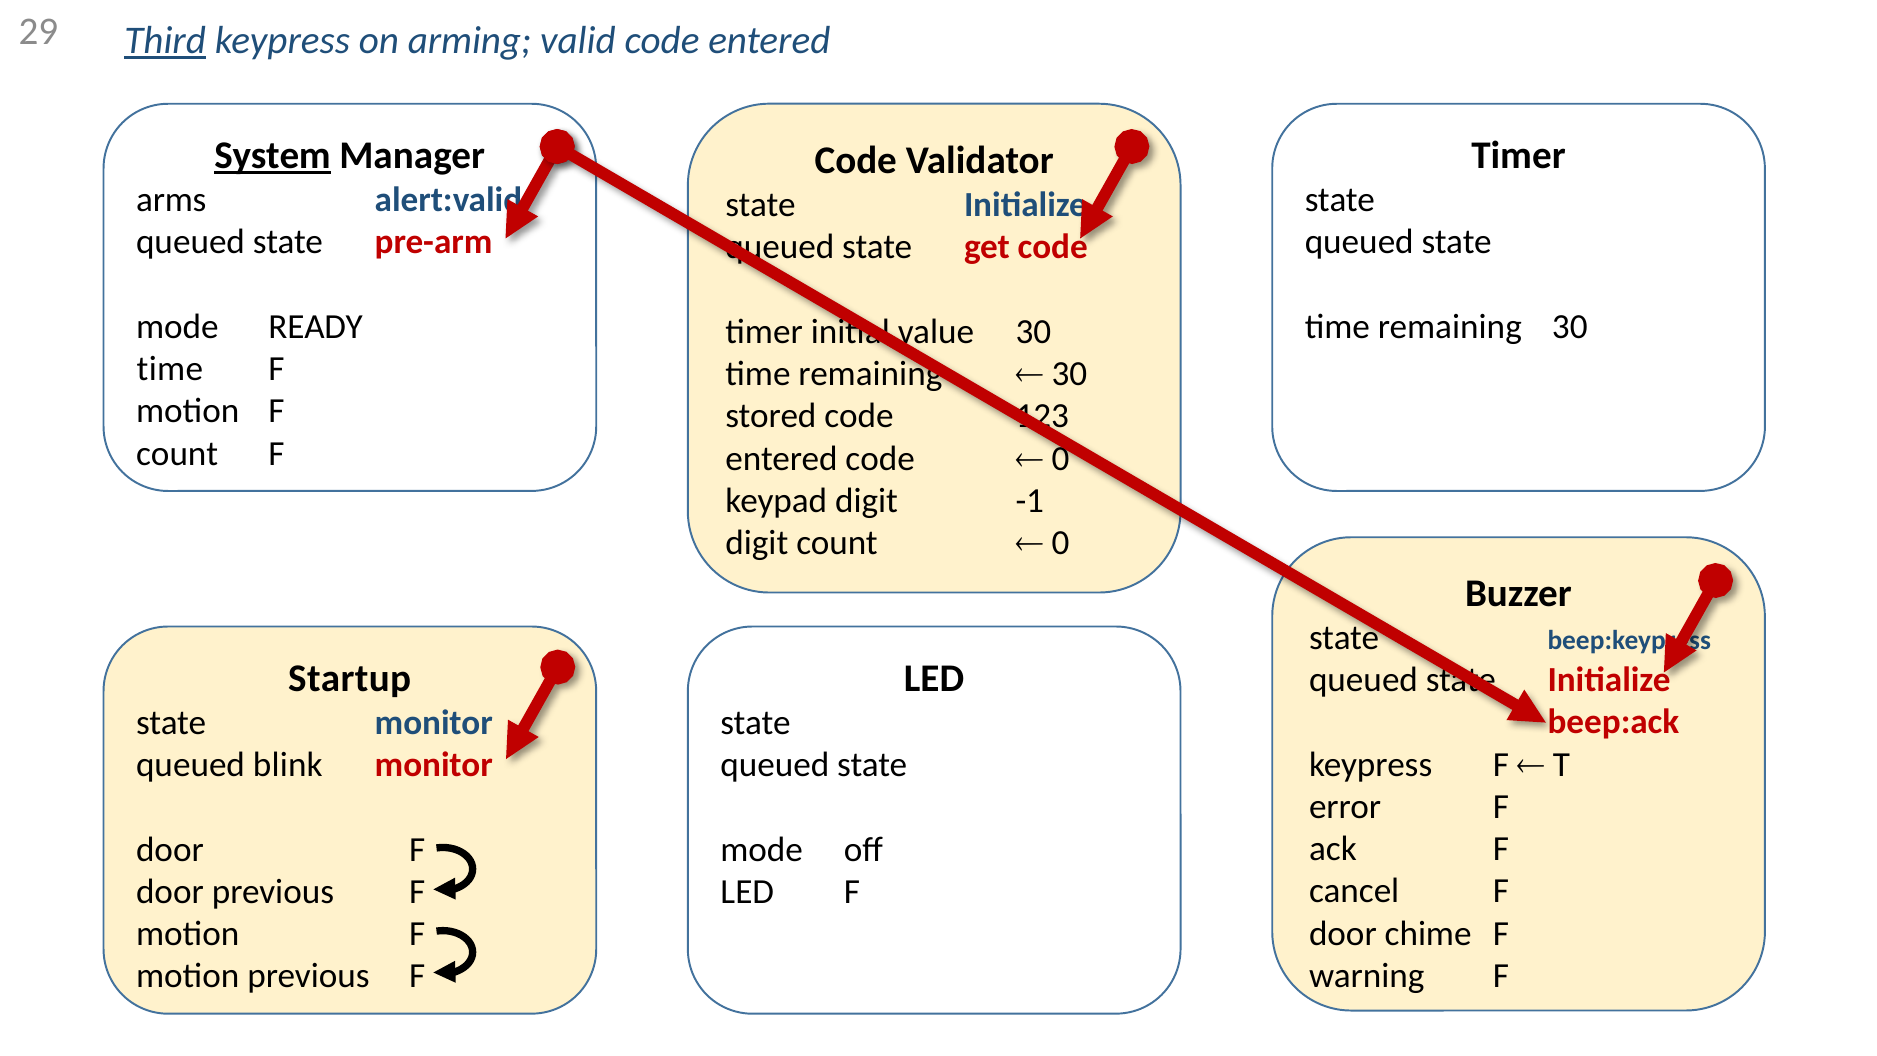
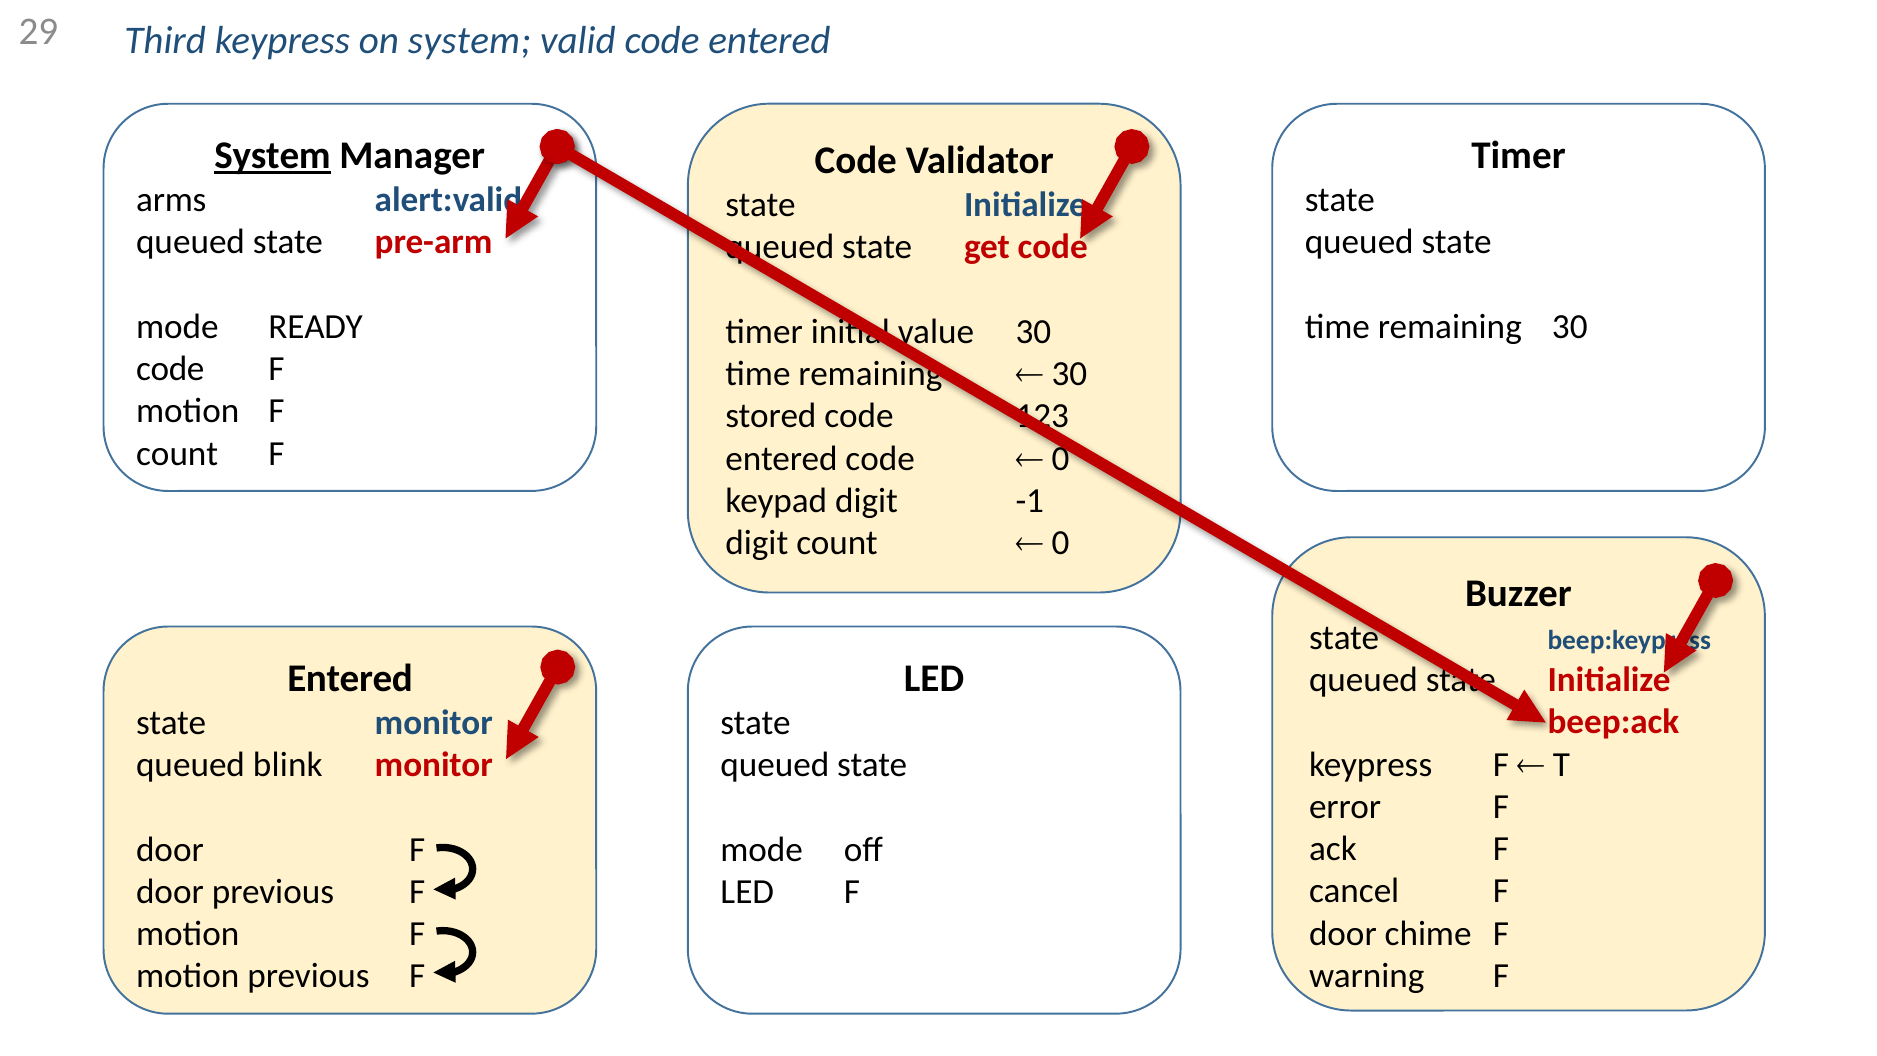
Third underline: present -> none
on arming: arming -> system
time at (170, 369): time -> code
Startup at (350, 678): Startup -> Entered
